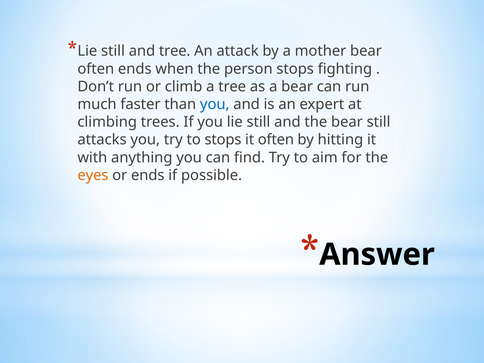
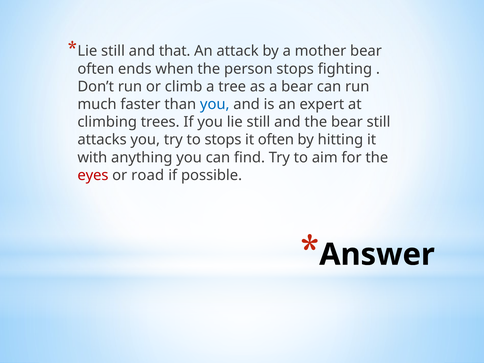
and tree: tree -> that
eyes colour: orange -> red
or ends: ends -> road
